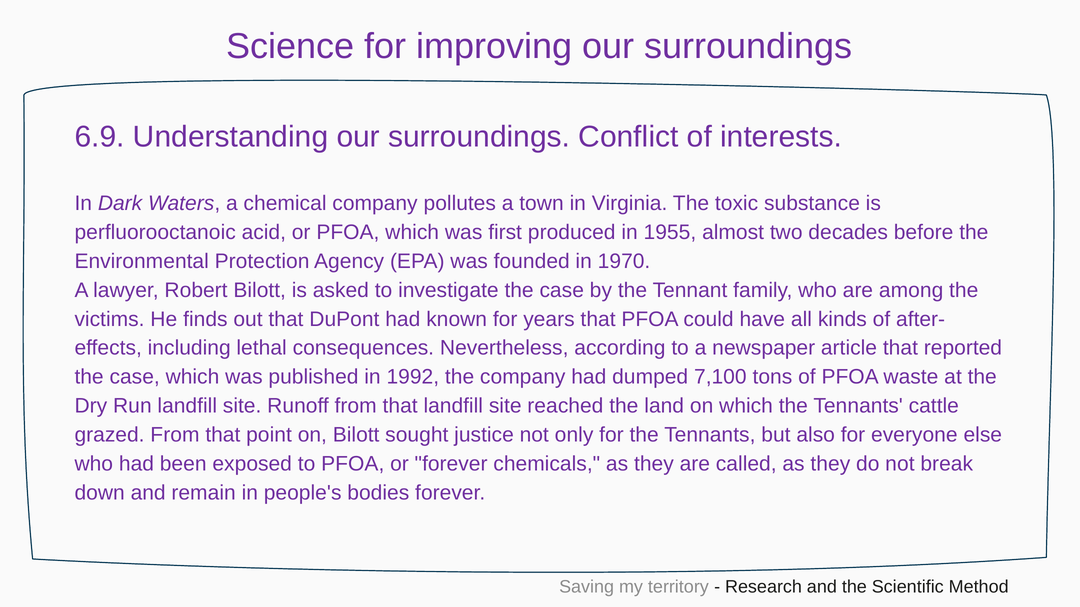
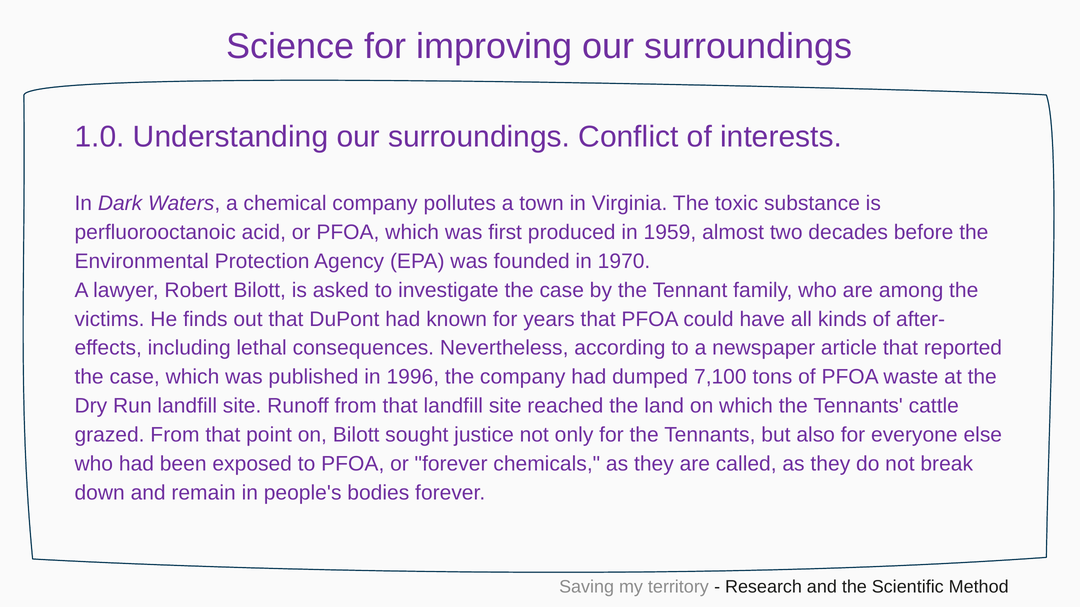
6.9: 6.9 -> 1.0
1955: 1955 -> 1959
1992: 1992 -> 1996
